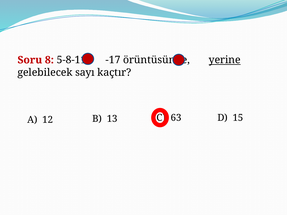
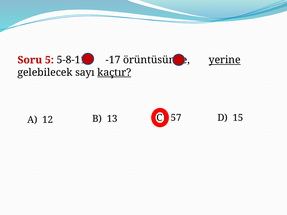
8: 8 -> 5
kaçtır underline: none -> present
63: 63 -> 57
